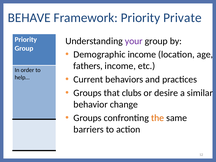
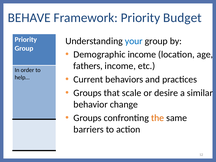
Private: Private -> Budget
your colour: purple -> blue
clubs: clubs -> scale
